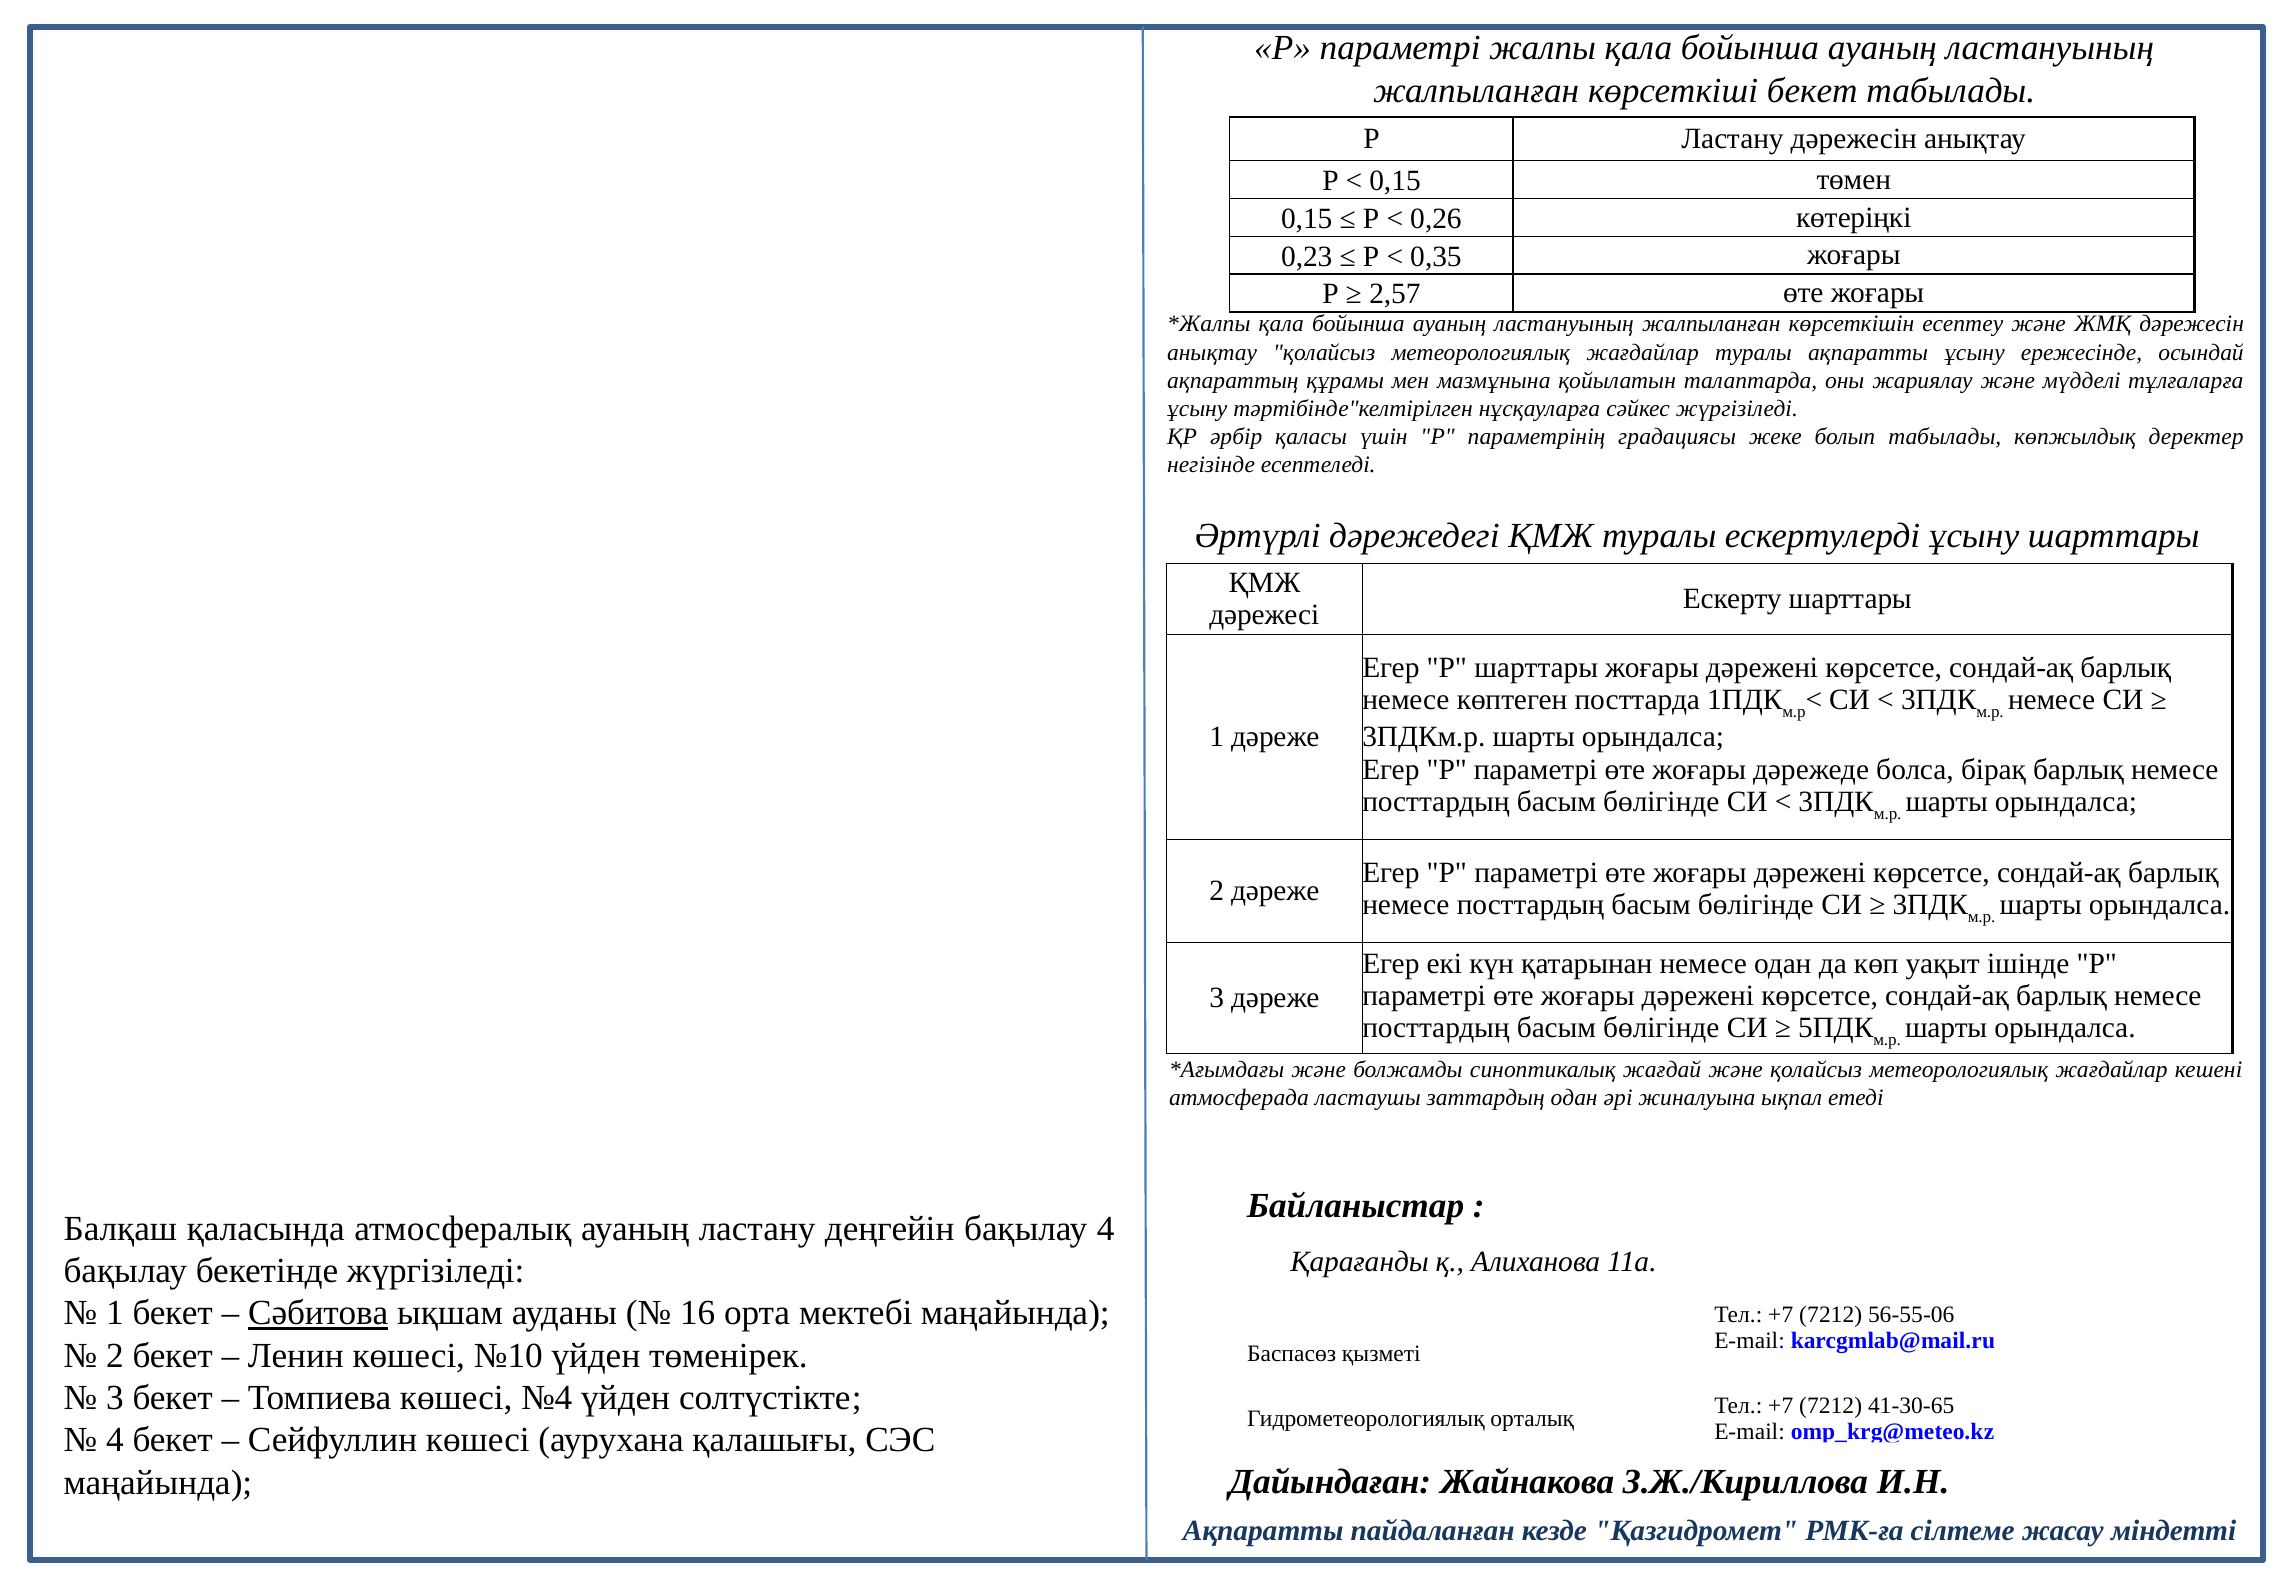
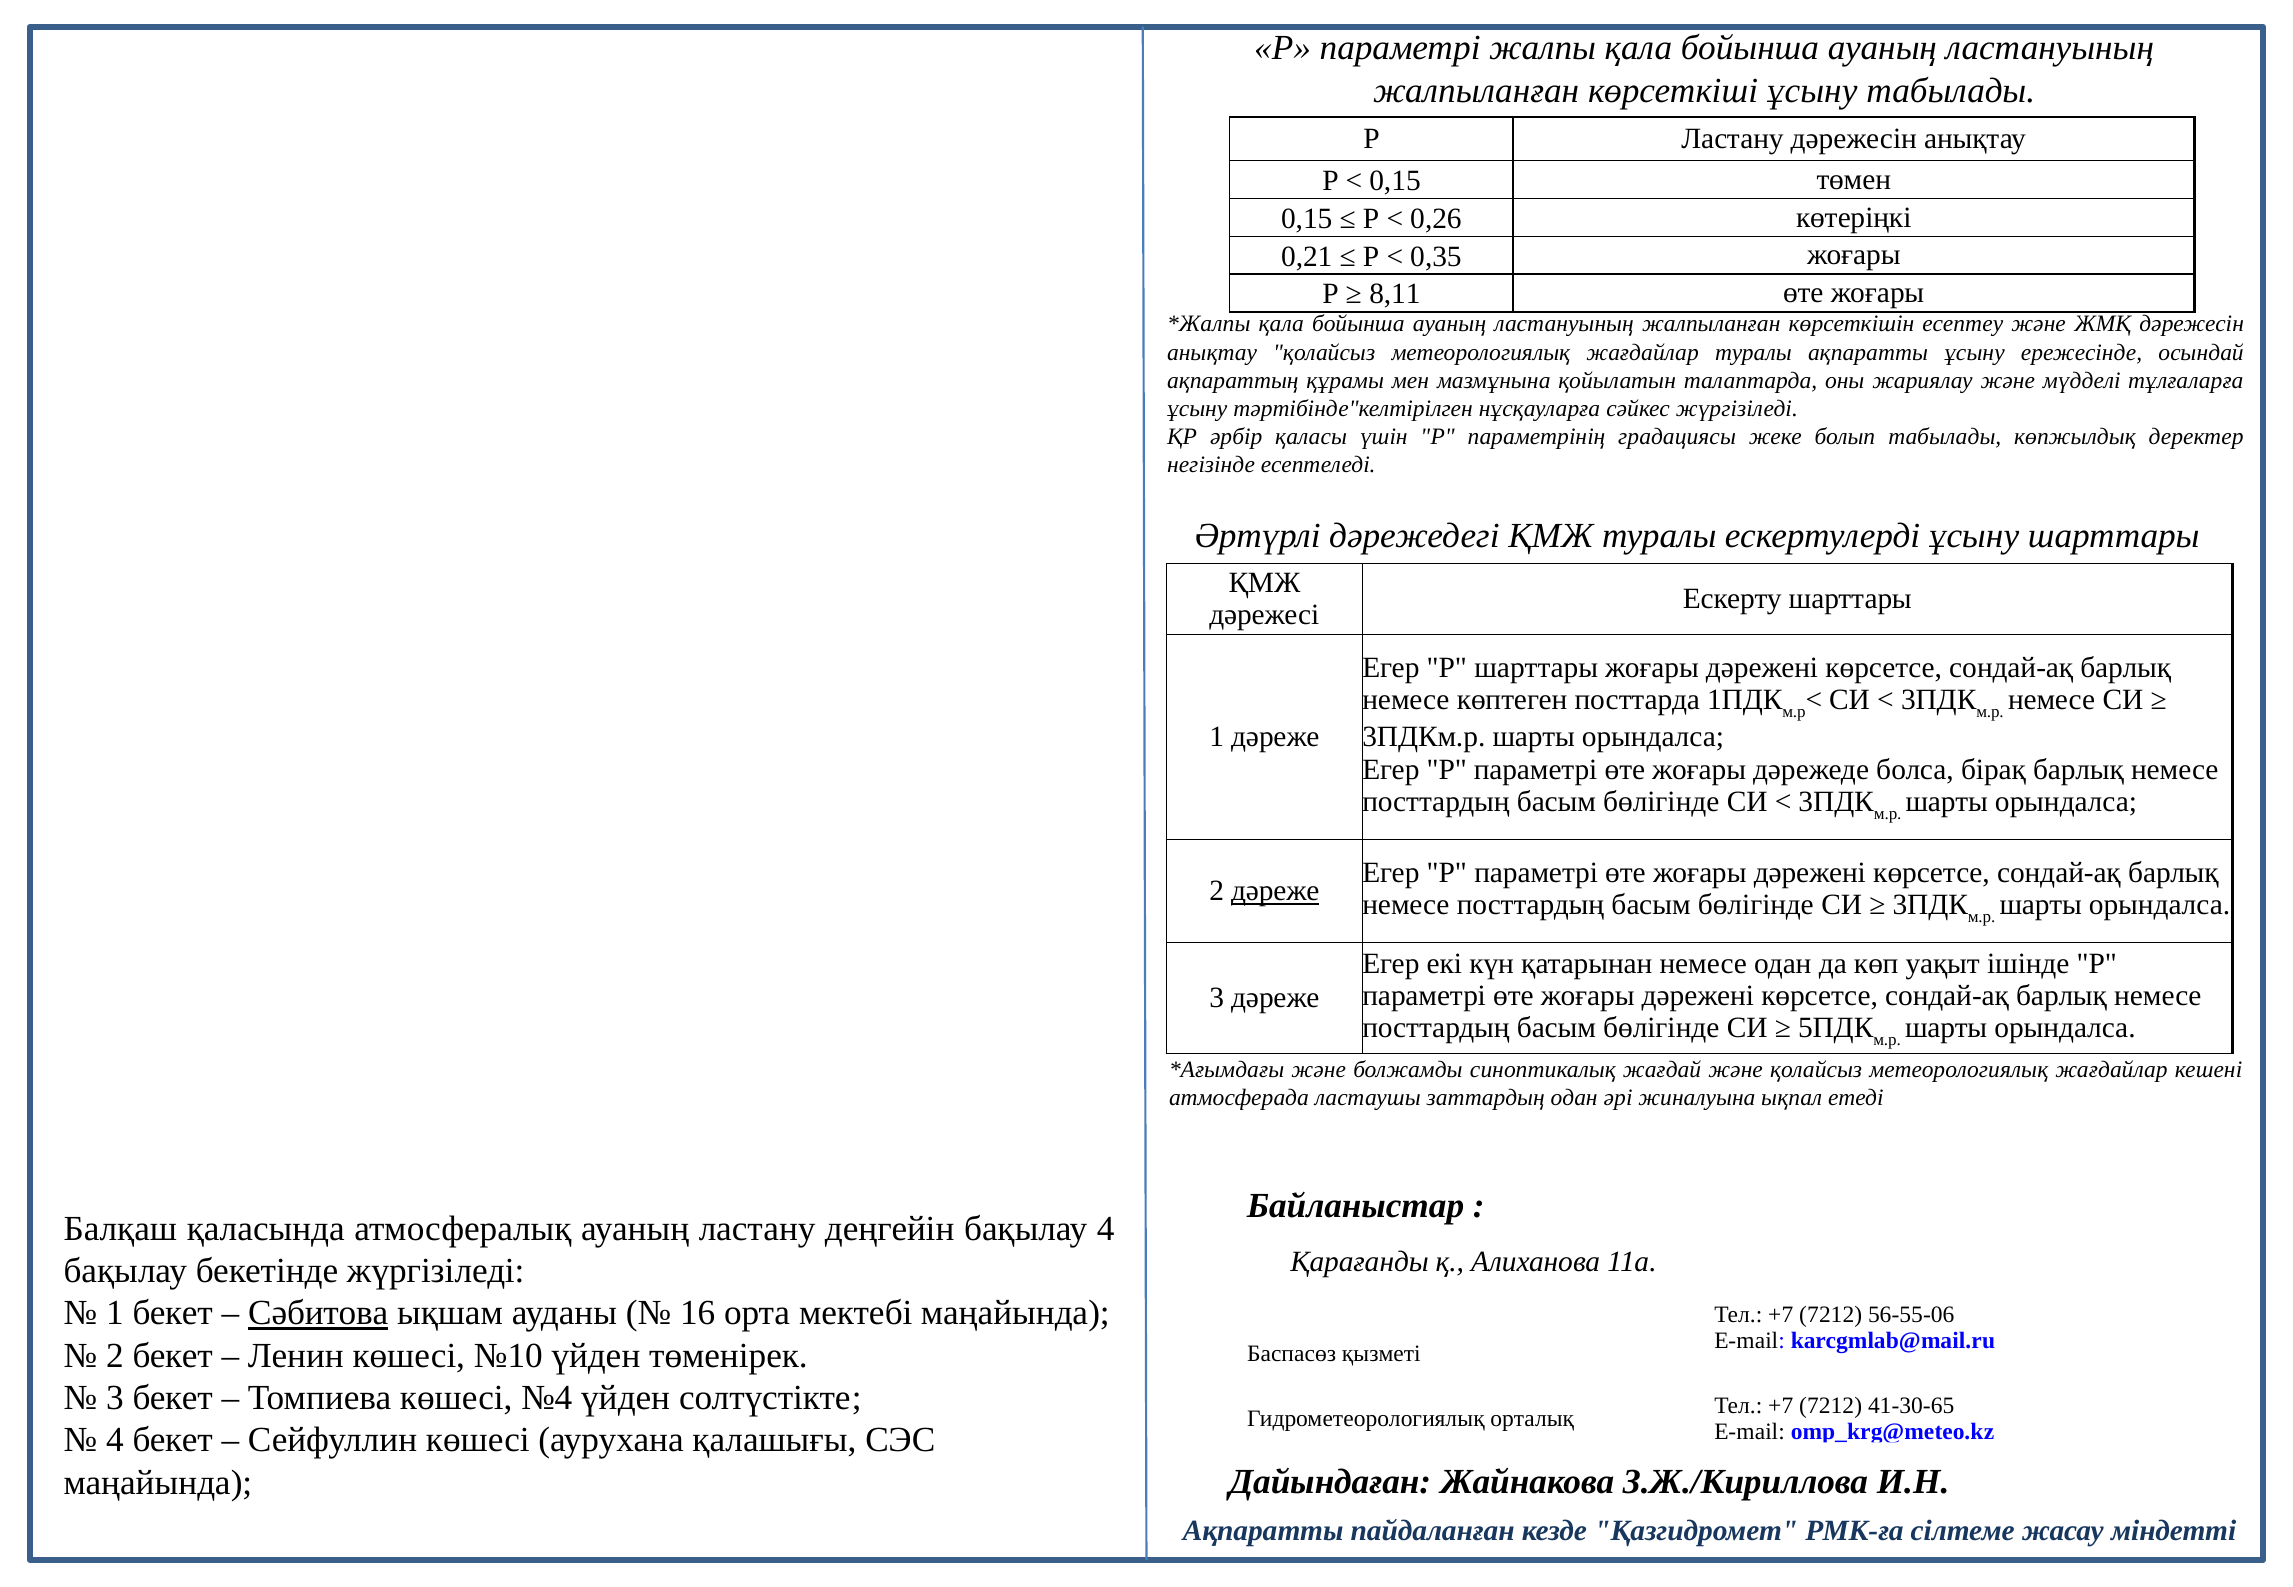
көрсеткіші бекет: бекет -> ұсыну
0,23: 0,23 -> 0,21
2,57: 2,57 -> 8,11
дәреже at (1275, 892) underline: none -> present
